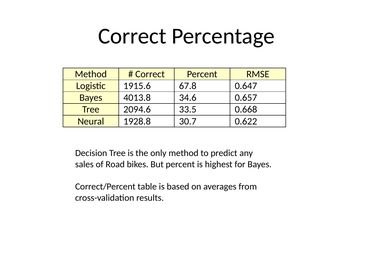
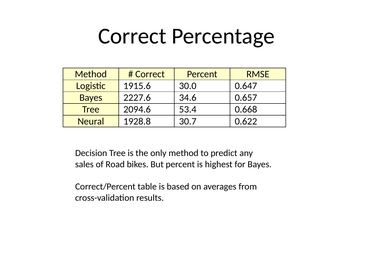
67.8: 67.8 -> 30.0
4013.8: 4013.8 -> 2227.6
33.5: 33.5 -> 53.4
